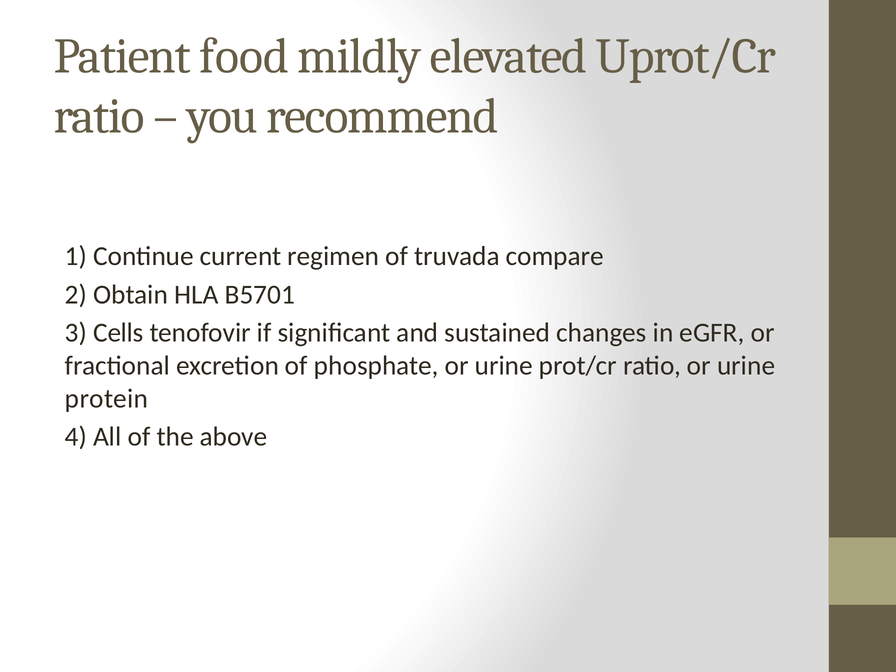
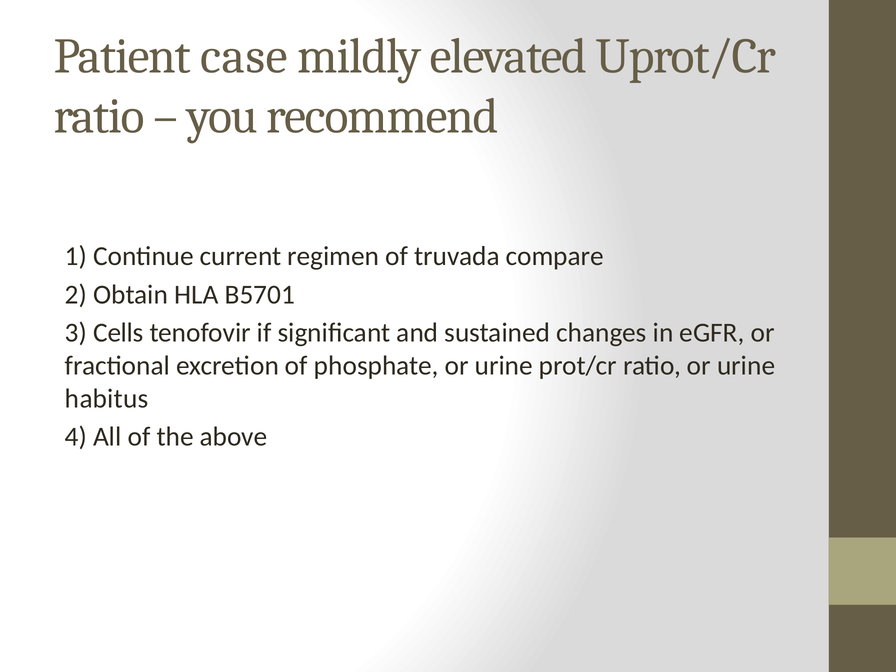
food: food -> case
protein: protein -> habitus
